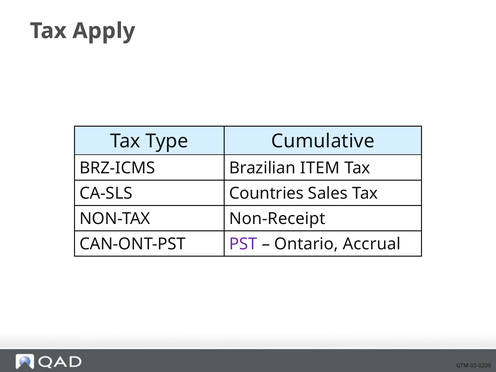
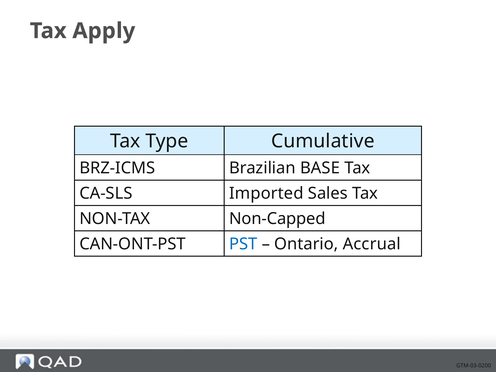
ITEM: ITEM -> BASE
Countries: Countries -> Imported
Non-Receipt: Non-Receipt -> Non-Capped
PST colour: purple -> blue
